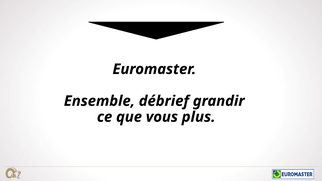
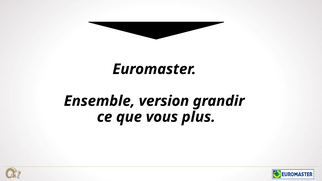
débrief: débrief -> version
